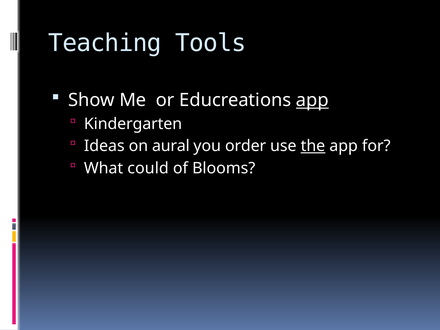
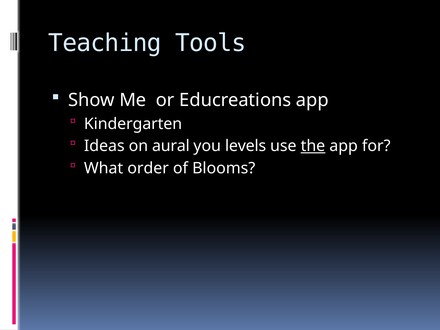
app at (312, 100) underline: present -> none
order: order -> levels
could: could -> order
